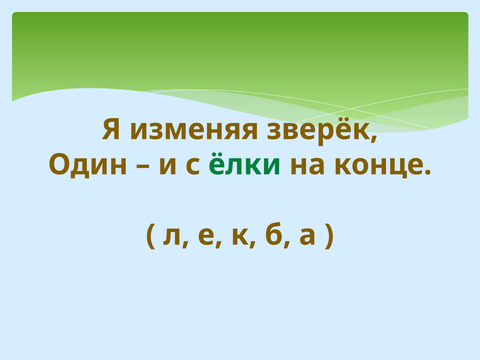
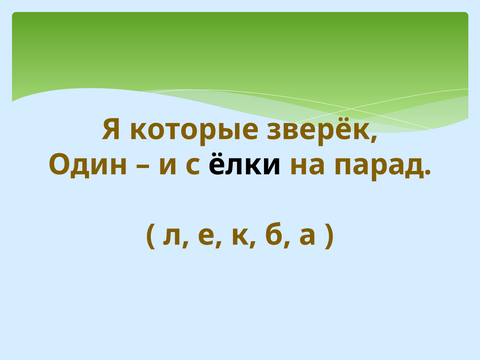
изменяя: изменяя -> которые
ёлки colour: green -> black
конце: конце -> парад
